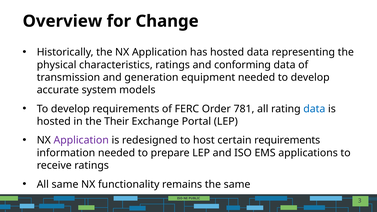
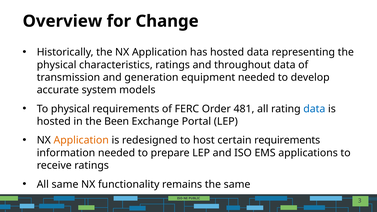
conforming: conforming -> throughout
develop at (70, 109): develop -> physical
781: 781 -> 481
Their: Their -> Been
Application at (81, 140) colour: purple -> orange
